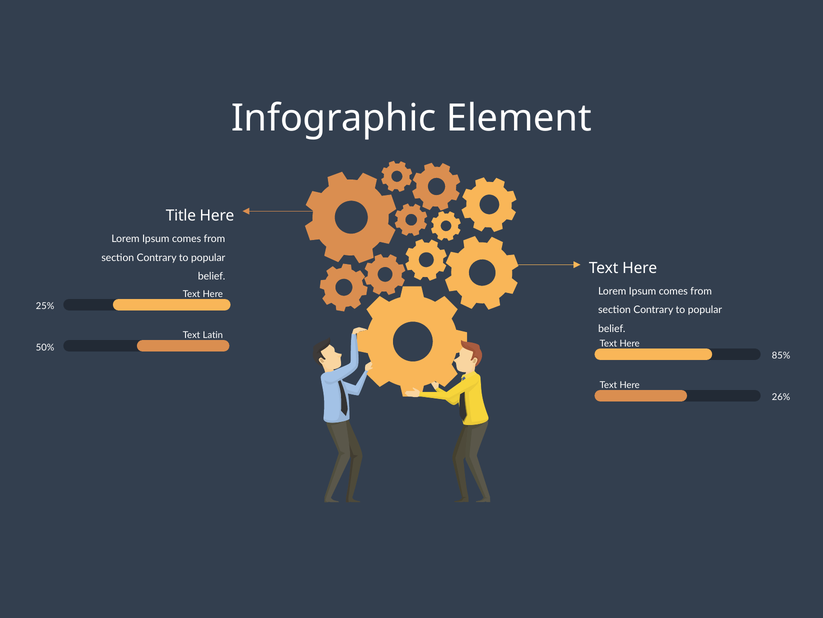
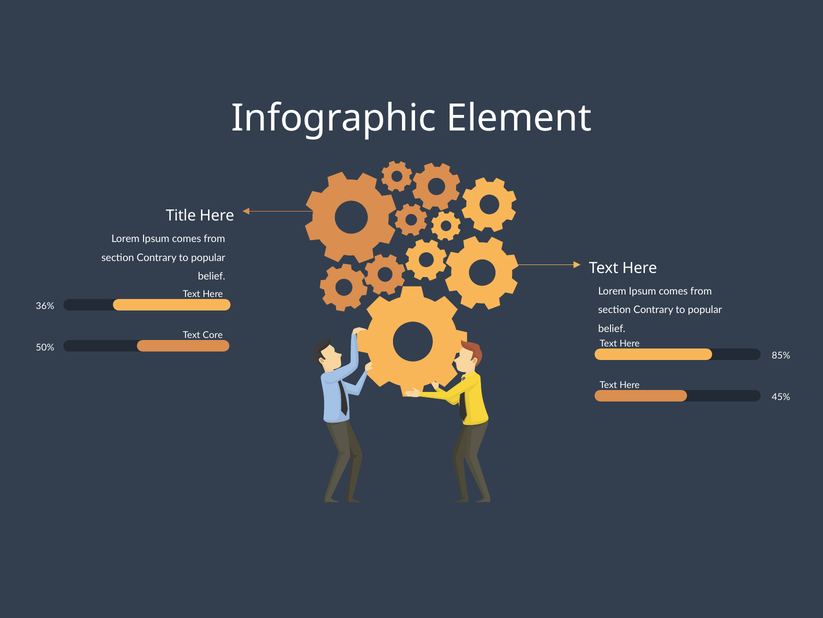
25%: 25% -> 36%
Latin: Latin -> Core
26%: 26% -> 45%
